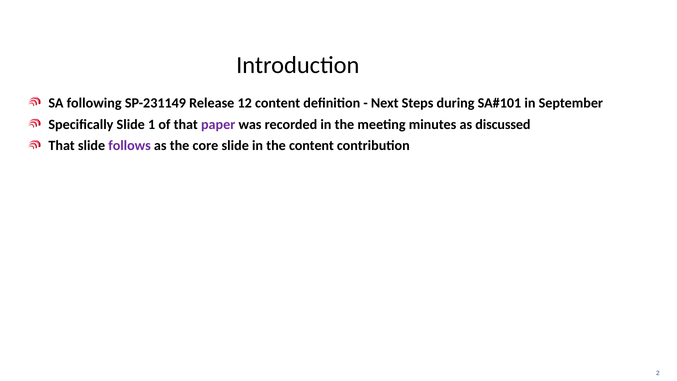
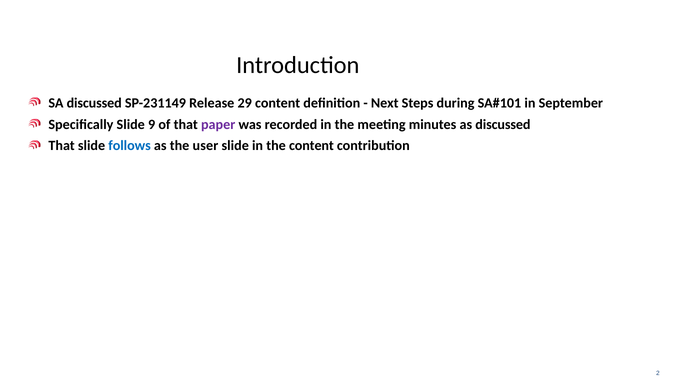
SA following: following -> discussed
12: 12 -> 29
1: 1 -> 9
follows colour: purple -> blue
core: core -> user
